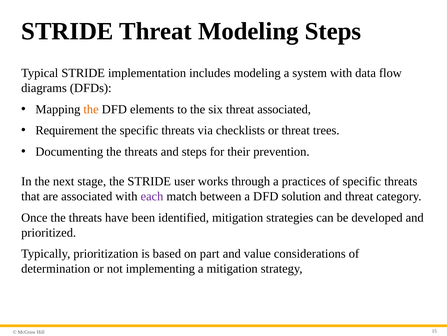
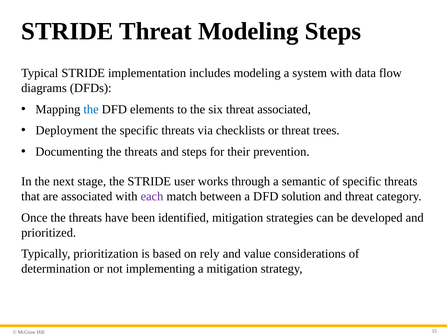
the at (91, 109) colour: orange -> blue
Requirement: Requirement -> Deployment
practices: practices -> semantic
part: part -> rely
